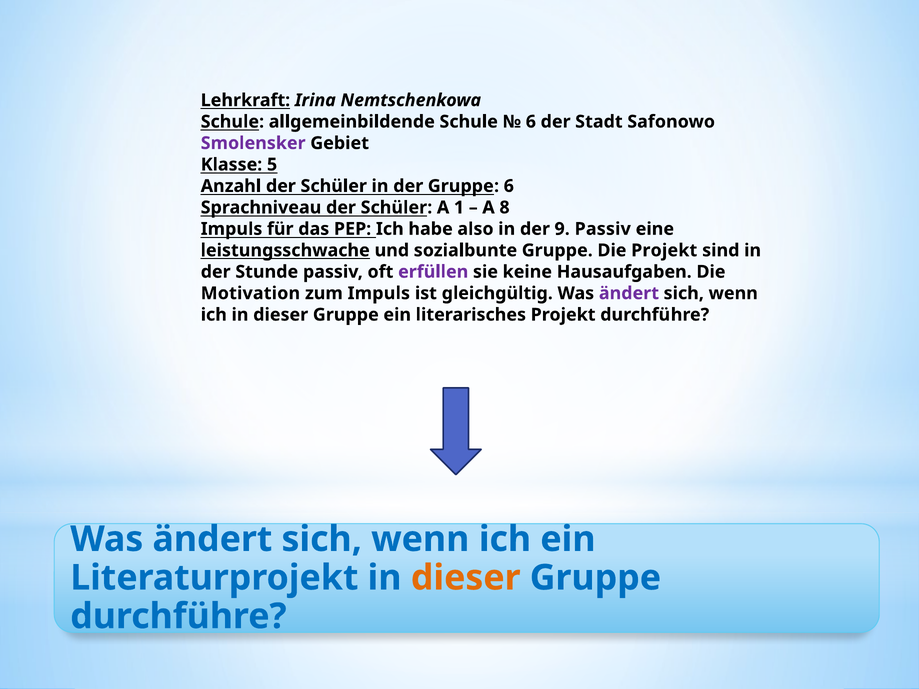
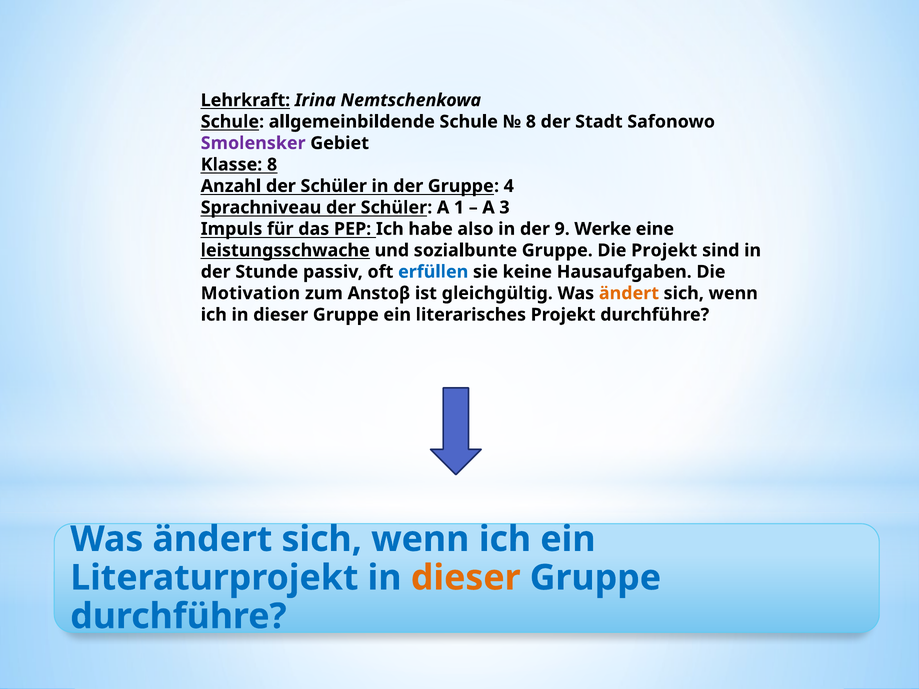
6 at (531, 122): 6 -> 8
Klasse 5: 5 -> 8
Gruppe 6: 6 -> 4
8: 8 -> 3
9 Passiv: Passiv -> Werke
erfüllen colour: purple -> blue
zum Impuls: Impuls -> Anstoβ
ändert at (629, 293) colour: purple -> orange
